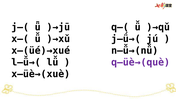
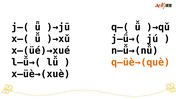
q—üè→(què colour: purple -> orange
